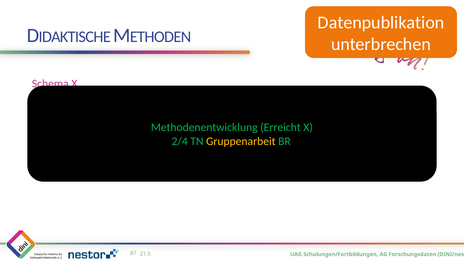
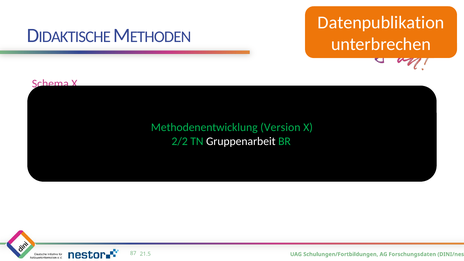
Erreicht: Erreicht -> Version
2/4: 2/4 -> 2/2
Gruppenarbeit colour: yellow -> white
